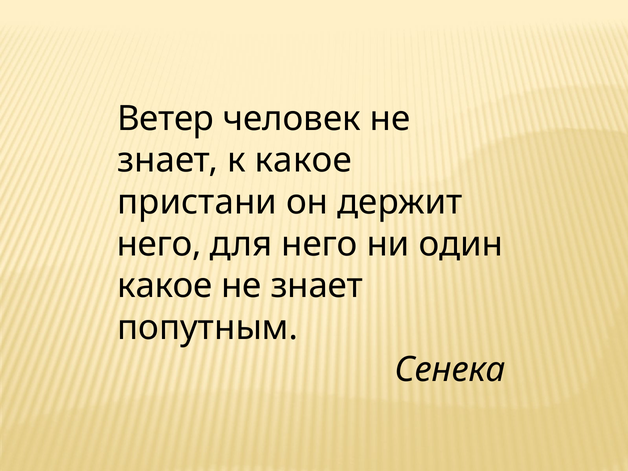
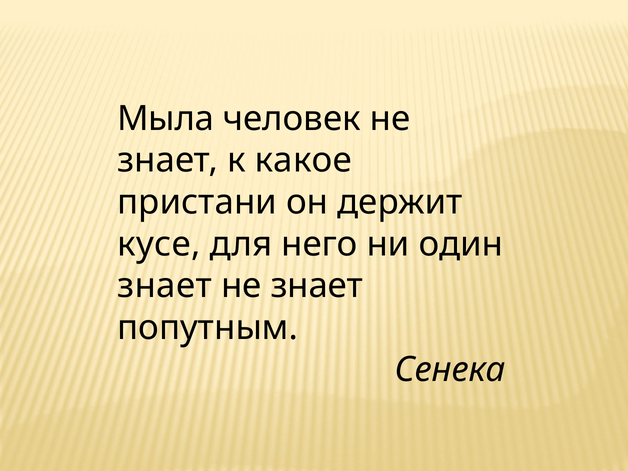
Ветер: Ветер -> Мыла
него at (159, 244): него -> кусе
какое at (165, 286): какое -> знает
